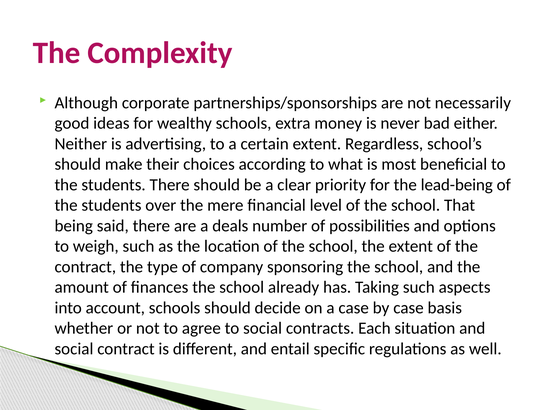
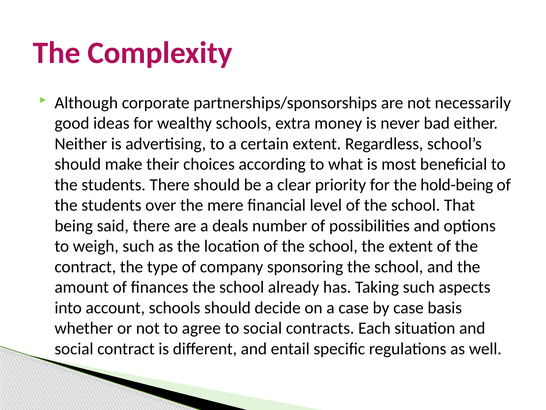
lead-being: lead-being -> hold-being
